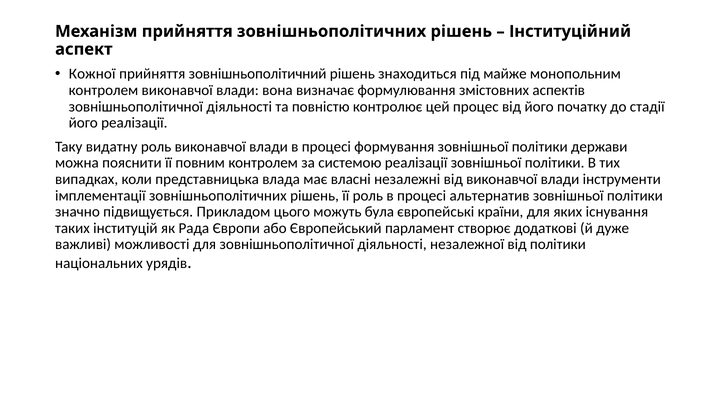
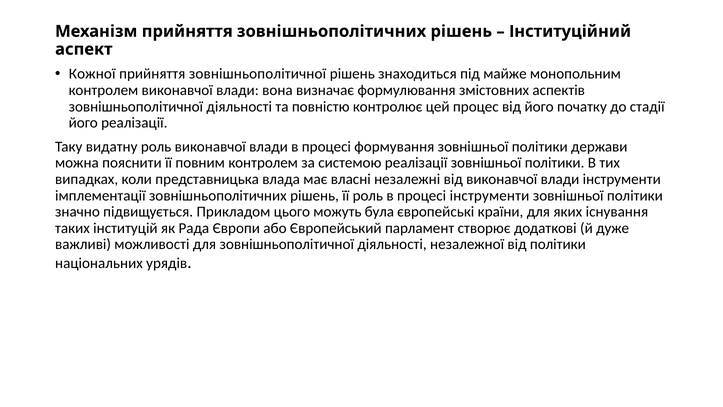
прийняття зовнішньополітичний: зовнішньополітичний -> зовнішньополітичної
процесі альтернатив: альтернатив -> інструменти
